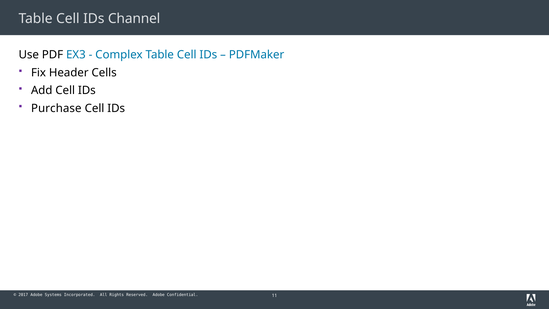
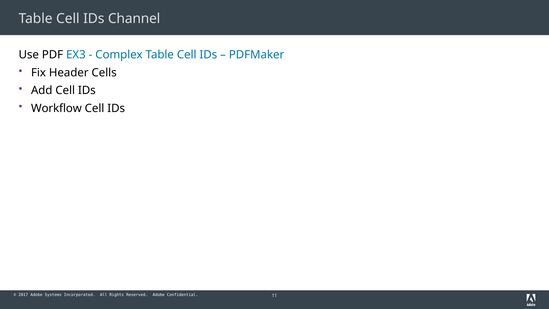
Purchase: Purchase -> Workflow
